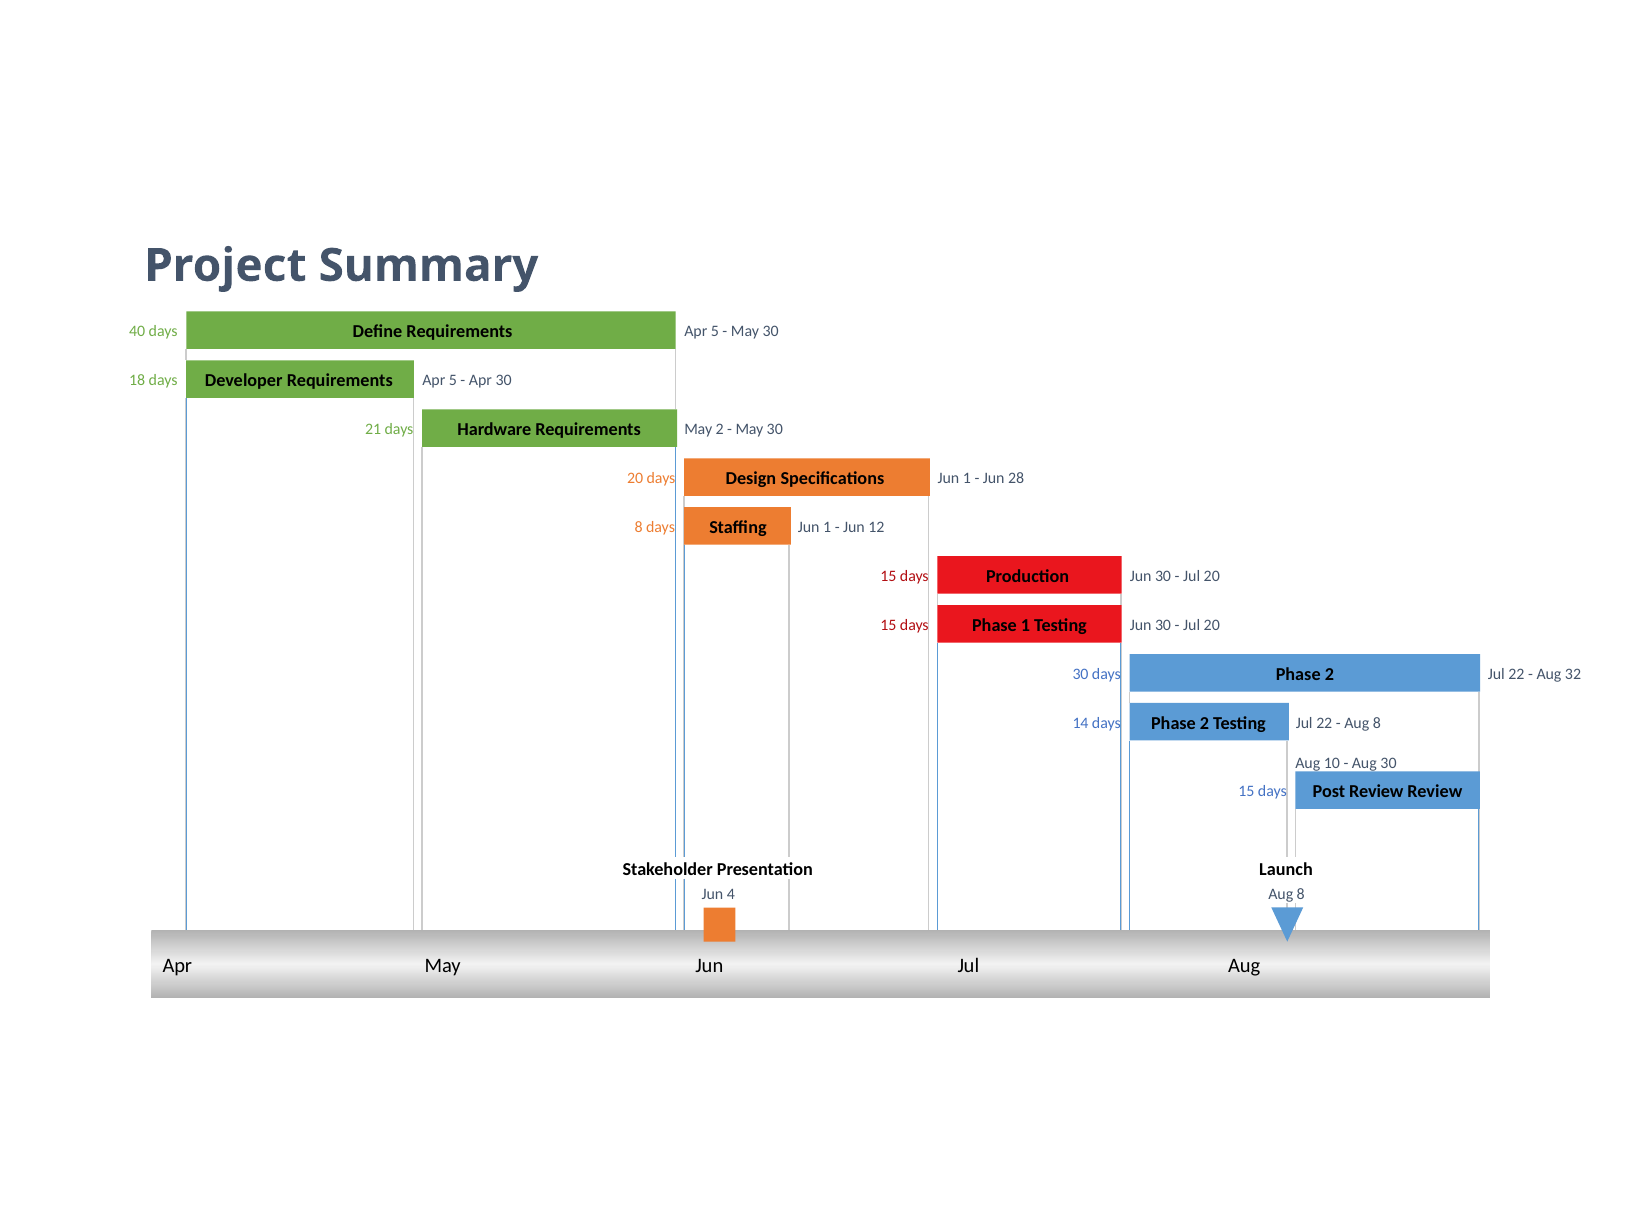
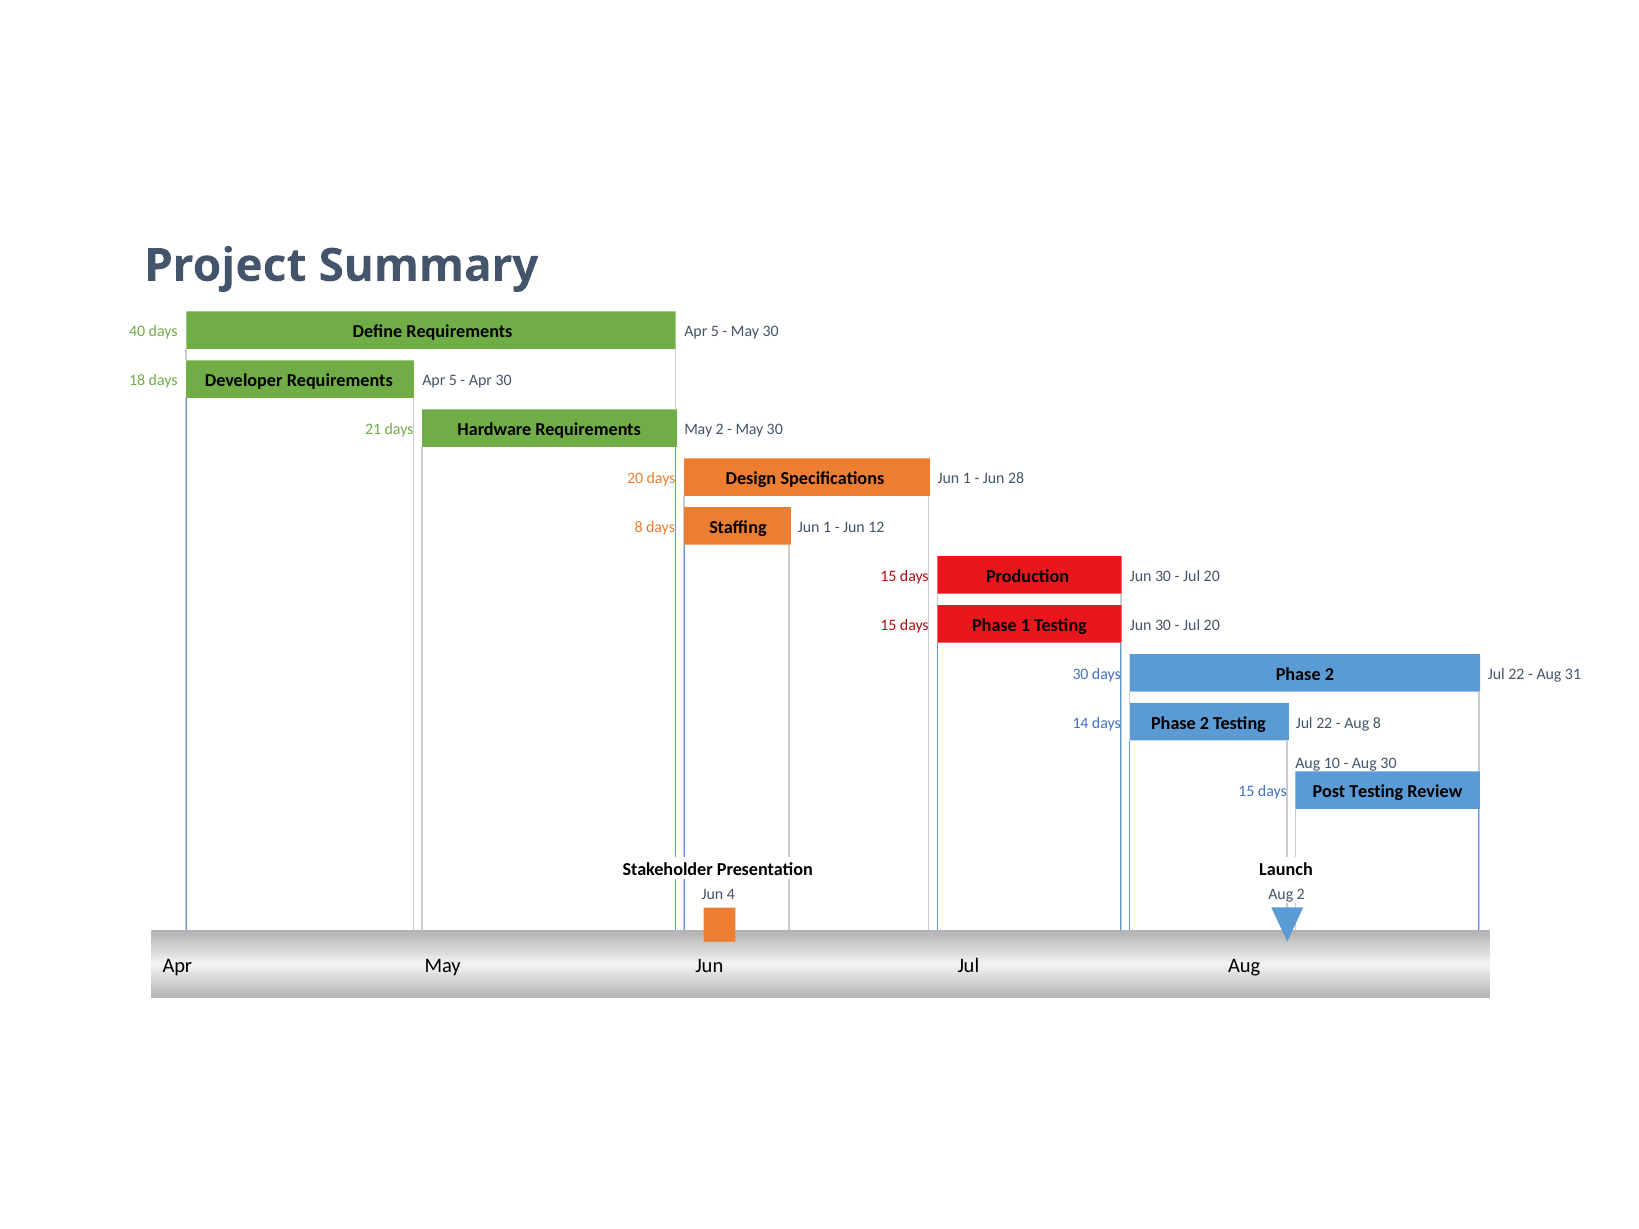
32: 32 -> 31
Post Review: Review -> Testing
8 at (1301, 895): 8 -> 2
